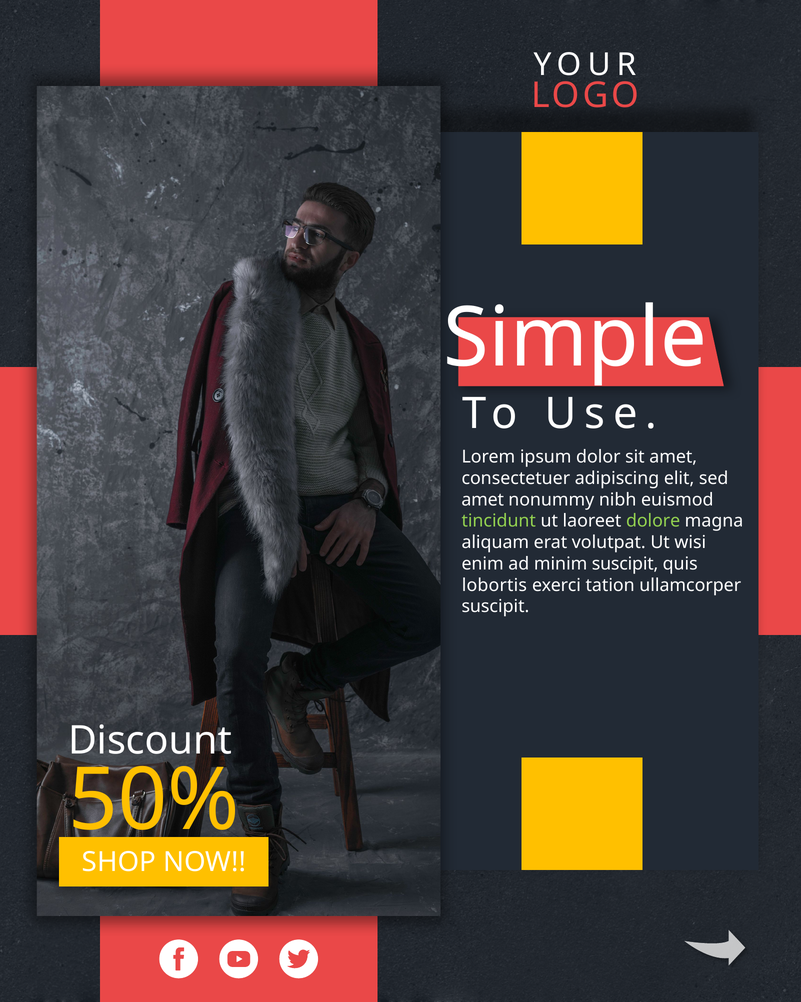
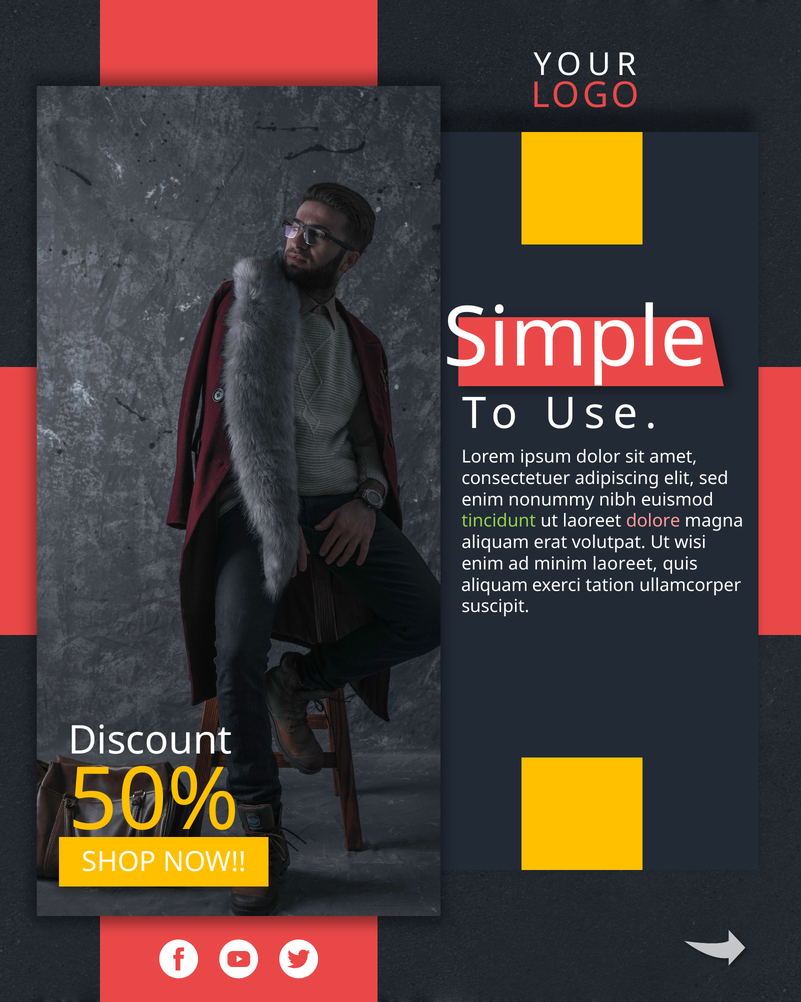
amet at (483, 499): amet -> enim
dolore colour: light green -> pink
minim suscipit: suscipit -> laoreet
lobortis at (494, 585): lobortis -> aliquam
